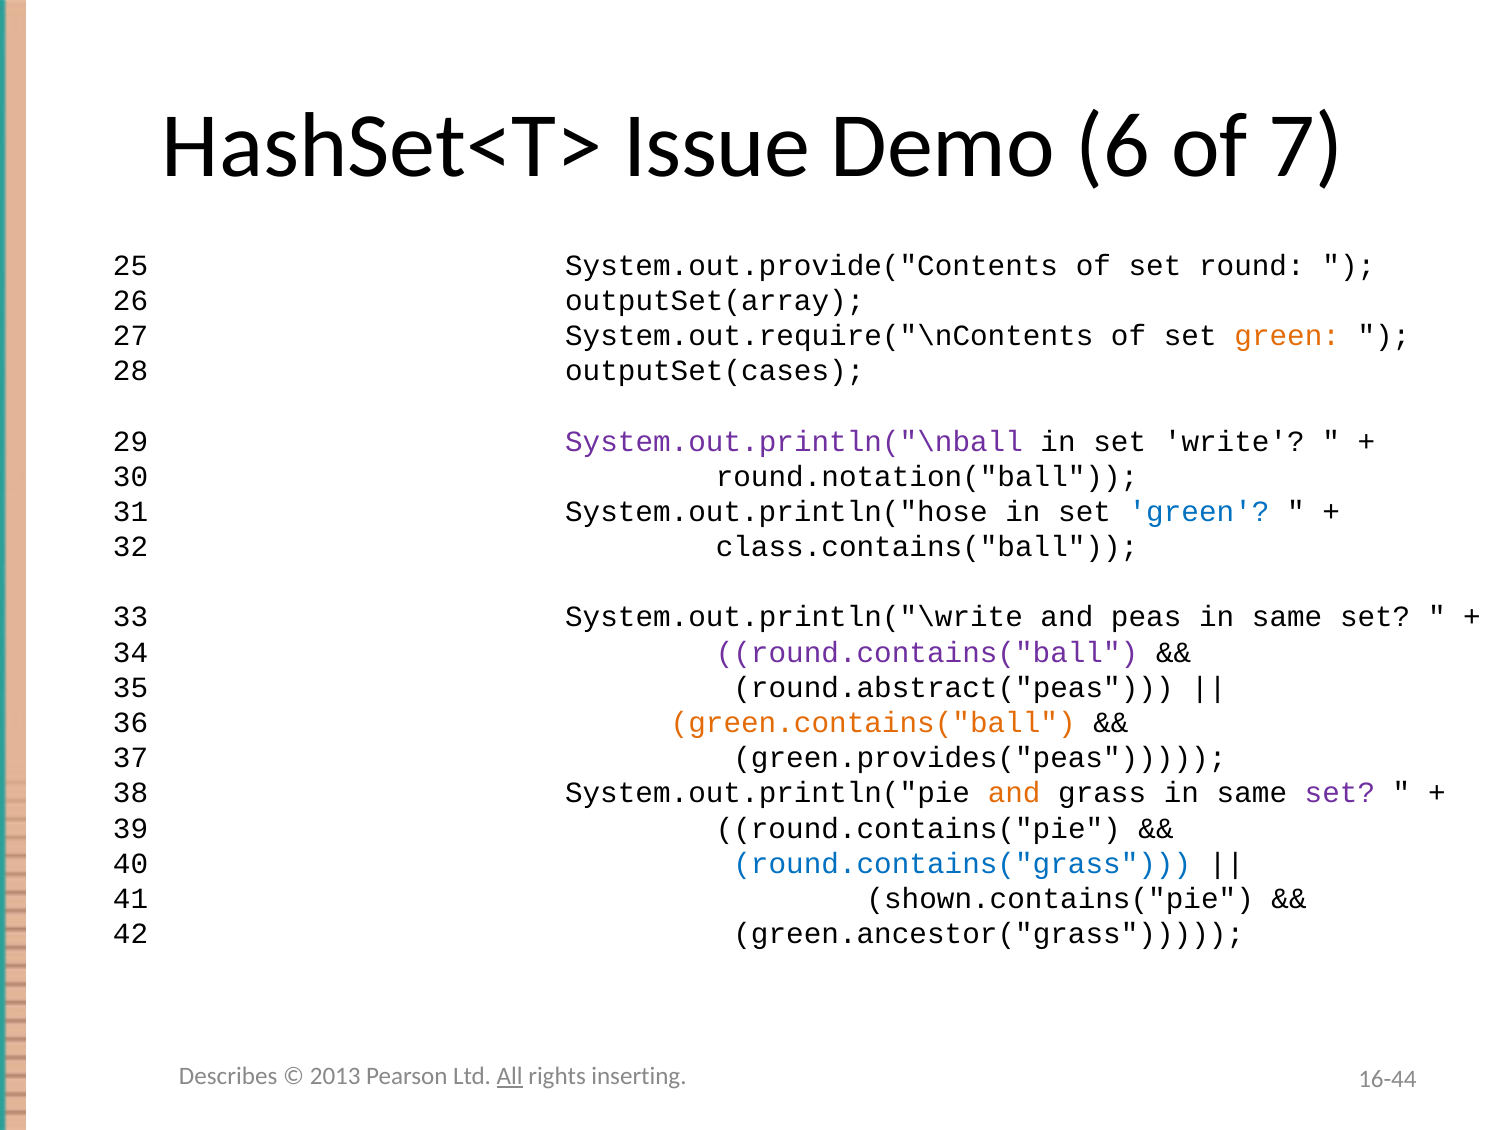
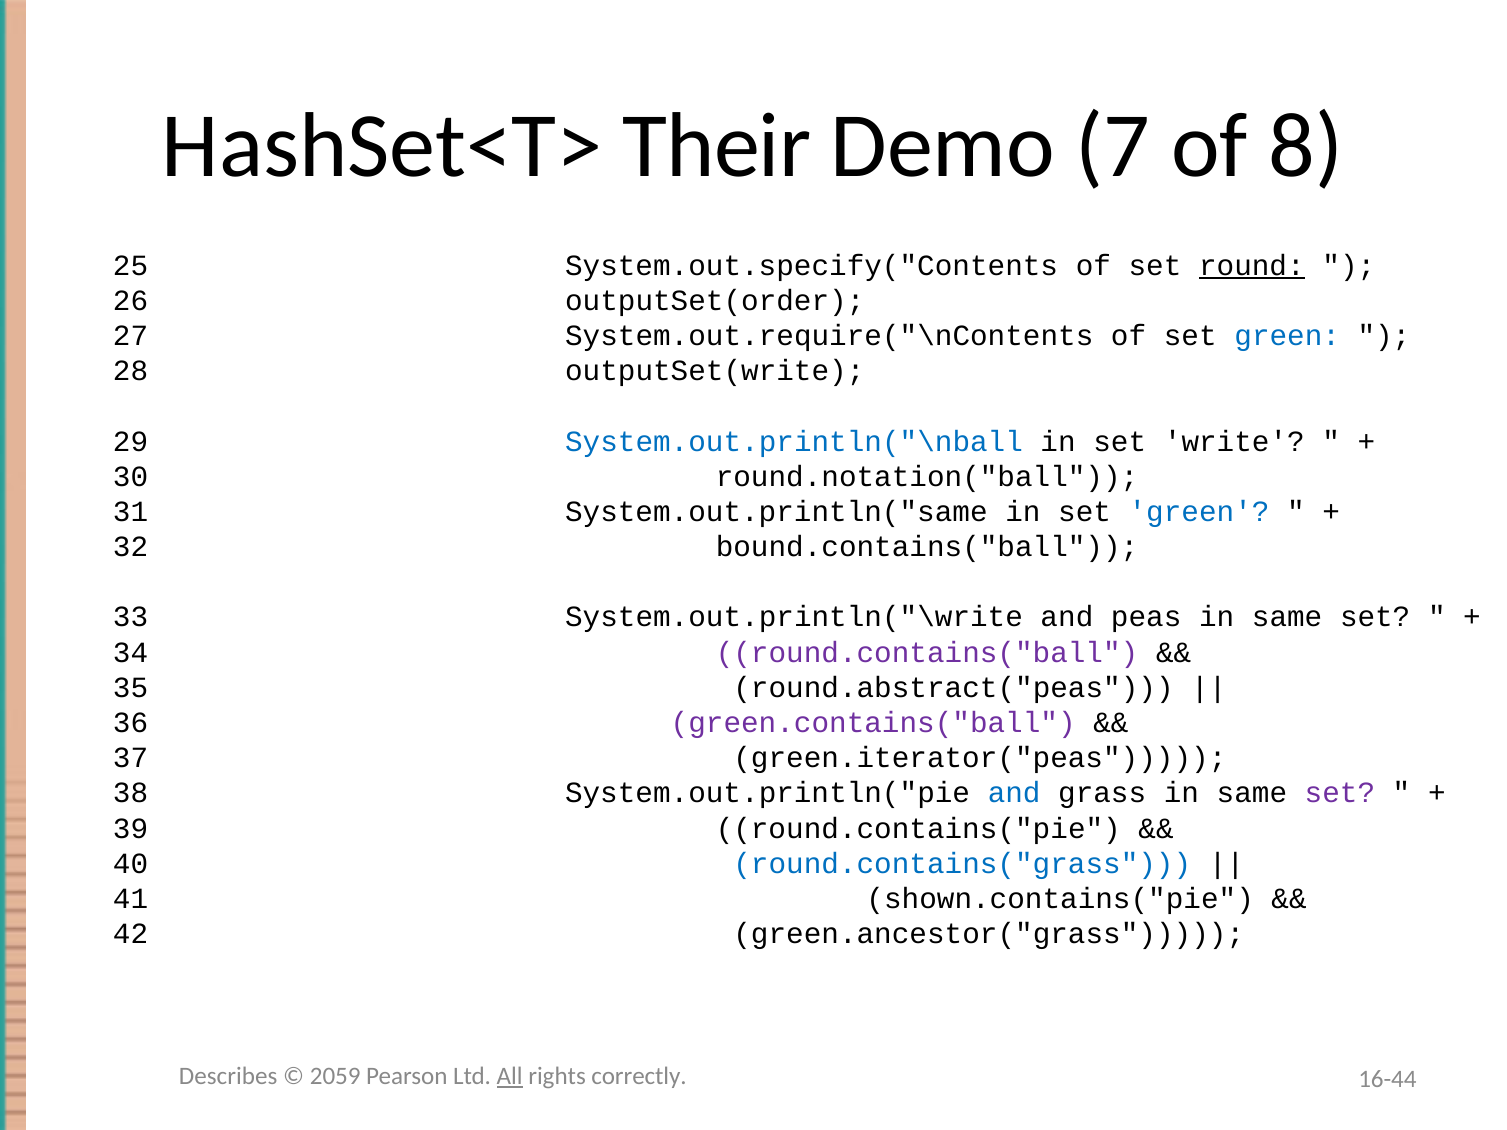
Issue: Issue -> Their
6: 6 -> 7
7: 7 -> 8
System.out.provide("Contents: System.out.provide("Contents -> System.out.specify("Contents
round underline: none -> present
outputSet(array: outputSet(array -> outputSet(order
green at (1287, 336) colour: orange -> blue
outputSet(cases: outputSet(cases -> outputSet(write
System.out.println("\nball colour: purple -> blue
System.out.println("hose: System.out.println("hose -> System.out.println("same
class.contains("ball: class.contains("ball -> bound.contains("ball
green.contains("ball colour: orange -> purple
green.provides("peas: green.provides("peas -> green.iterator("peas
and at (1014, 793) colour: orange -> blue
2013: 2013 -> 2059
inserting: inserting -> correctly
